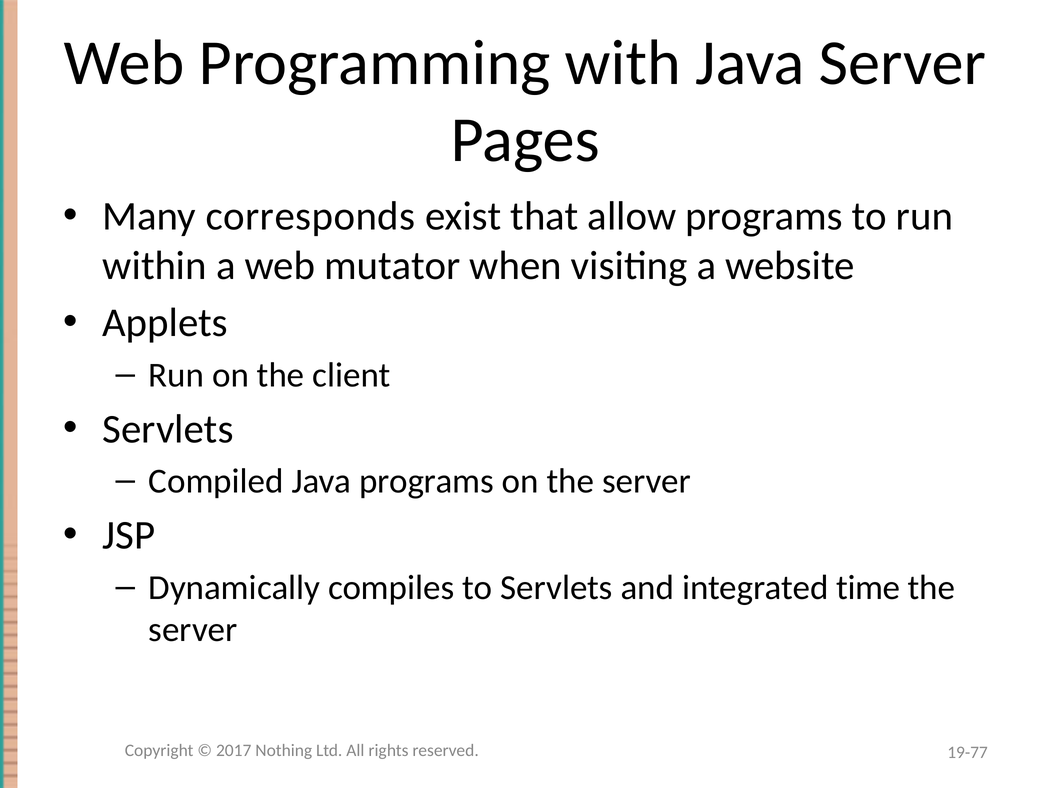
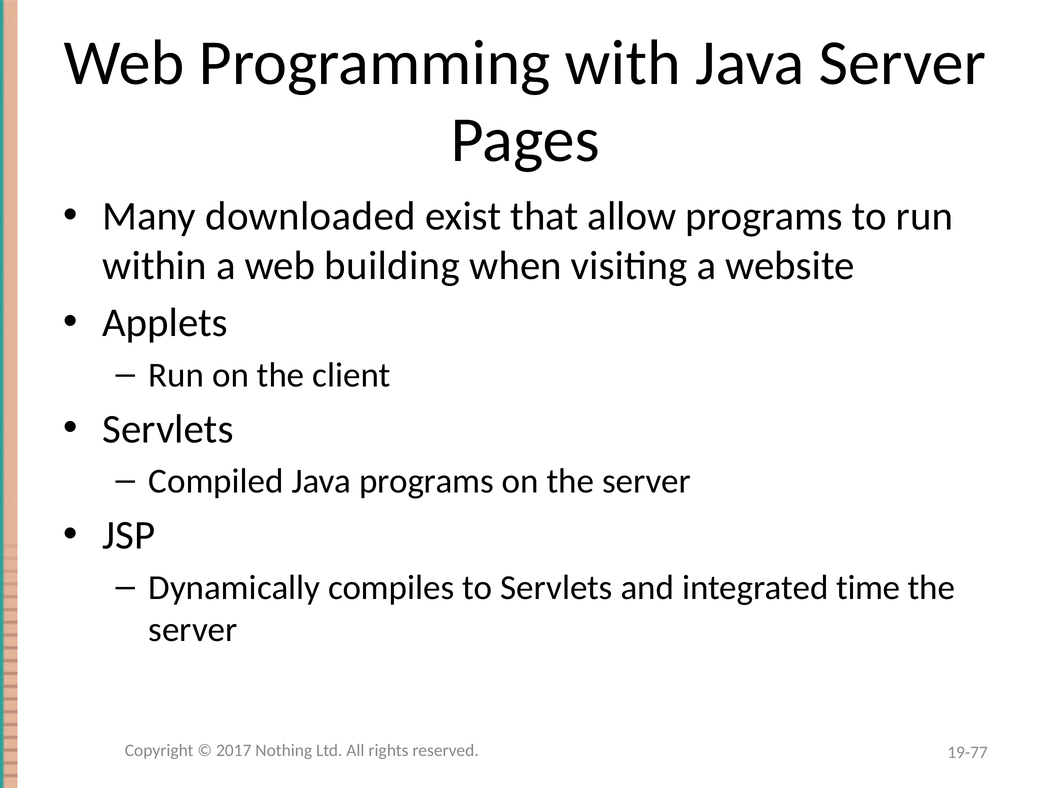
corresponds: corresponds -> downloaded
mutator: mutator -> building
